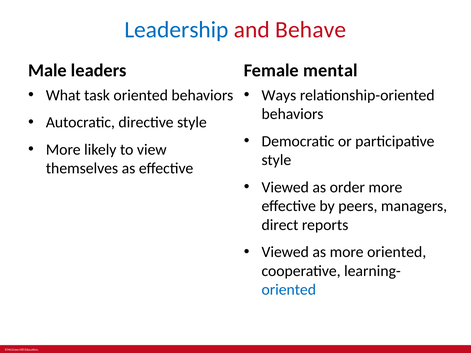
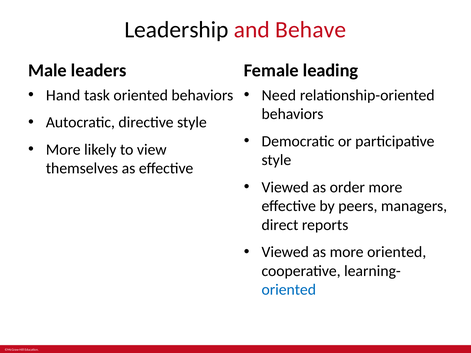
Leadership colour: blue -> black
mental: mental -> leading
What: What -> Hand
Ways: Ways -> Need
